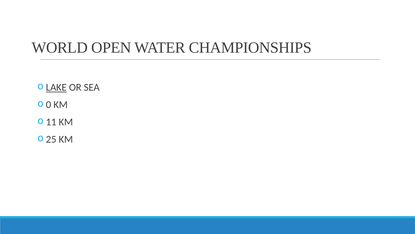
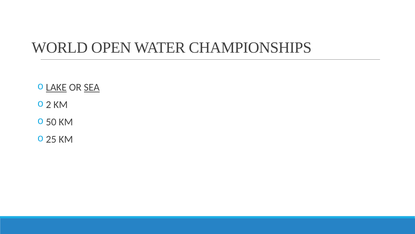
SEA underline: none -> present
0: 0 -> 2
11: 11 -> 50
